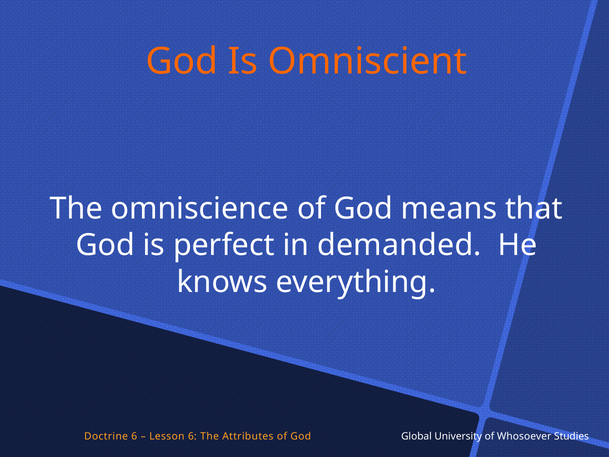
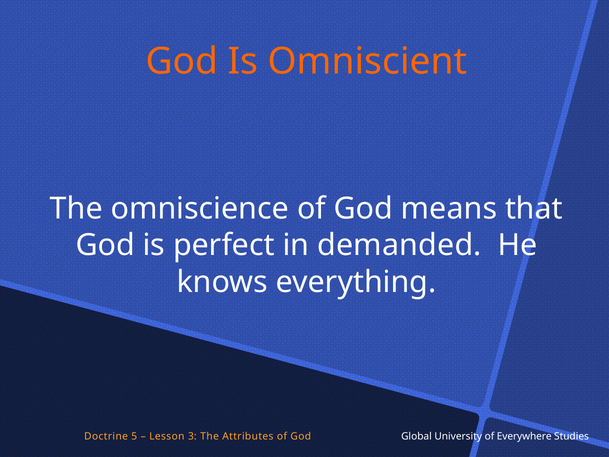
Doctrine 6: 6 -> 5
Lesson 6: 6 -> 3
Whosoever: Whosoever -> Everywhere
